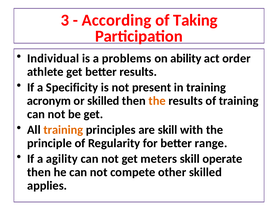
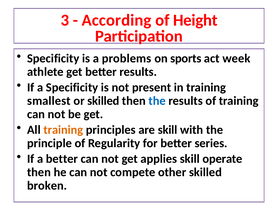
Taking: Taking -> Height
Individual at (53, 58): Individual -> Specificity
ability: ability -> sports
order: order -> week
acronym: acronym -> smallest
the at (157, 101) colour: orange -> blue
range: range -> series
a agility: agility -> better
meters: meters -> applies
applies: applies -> broken
